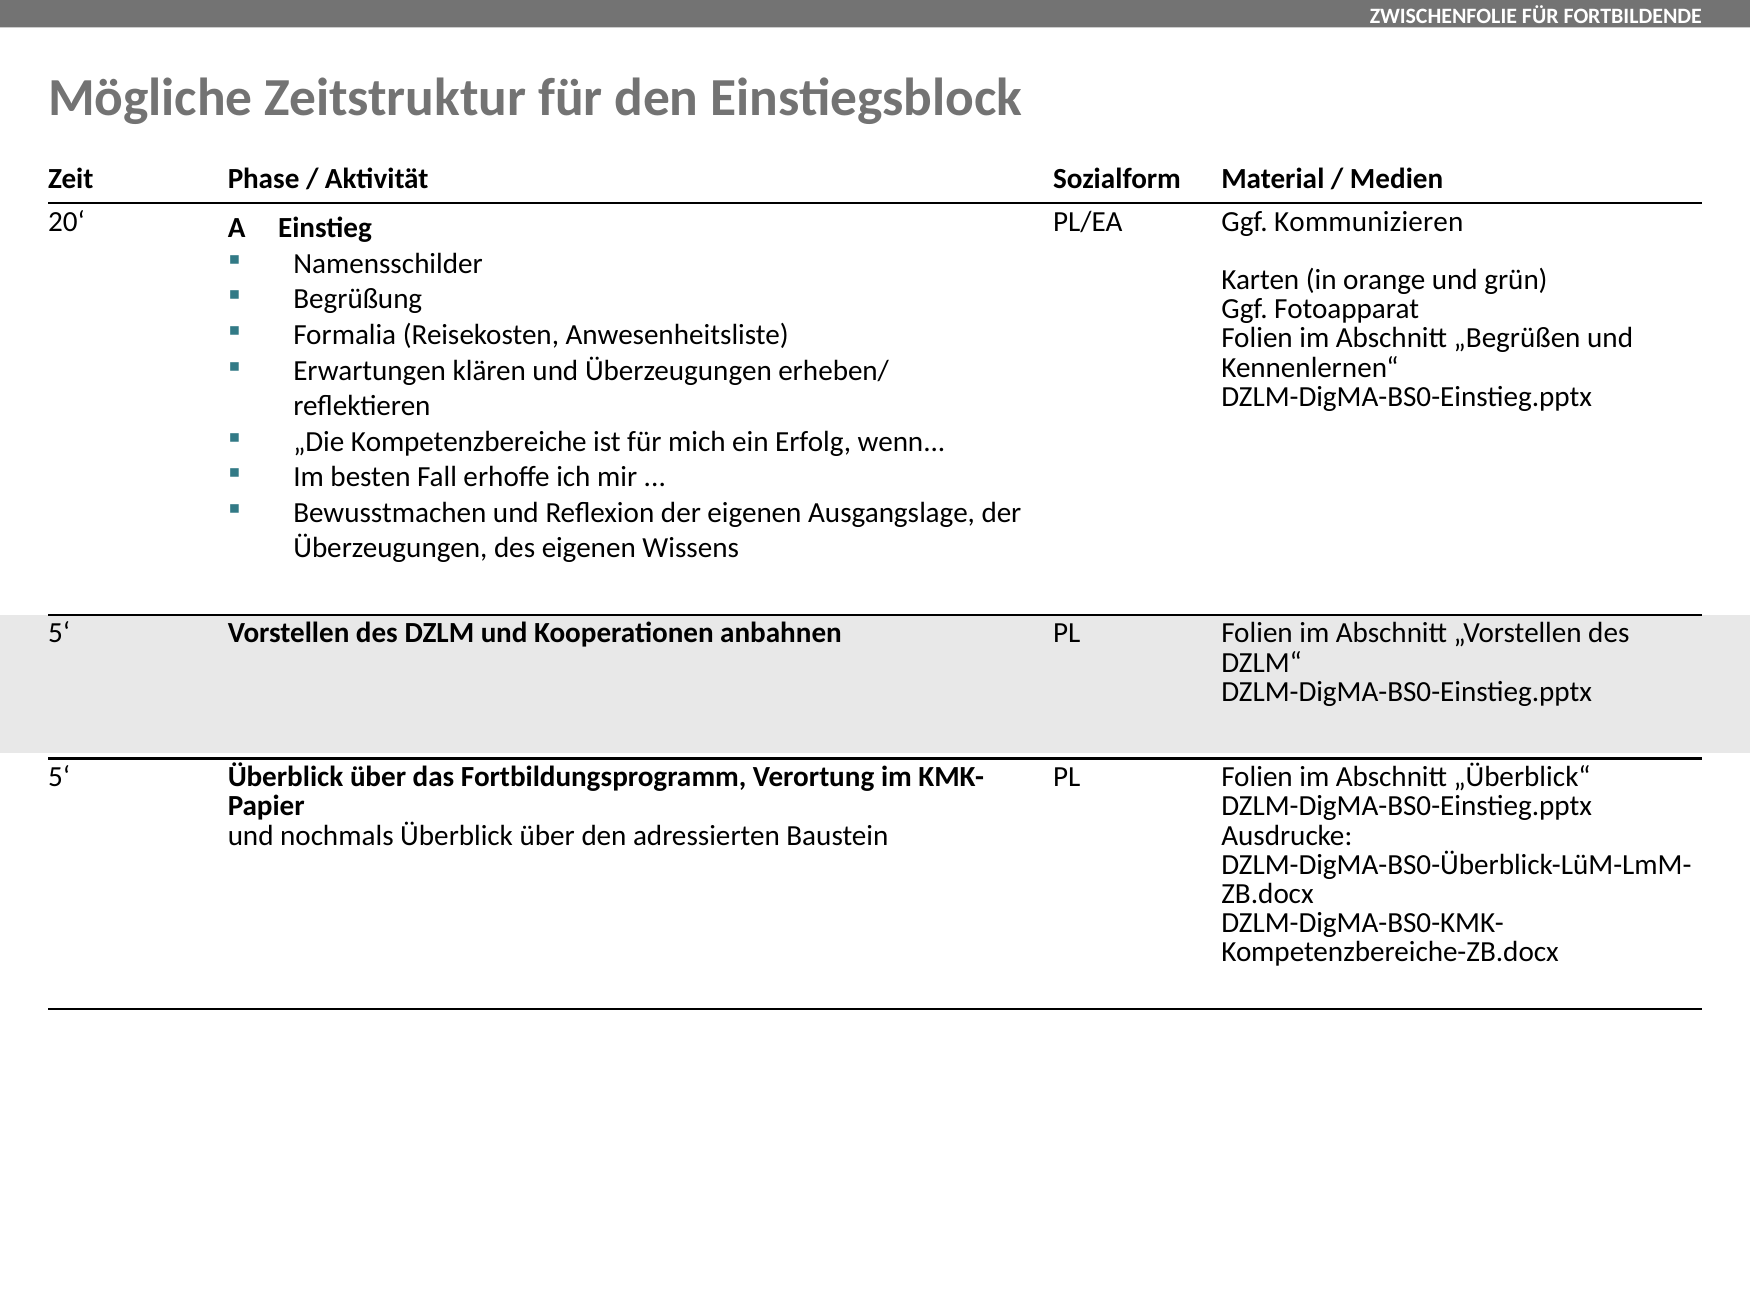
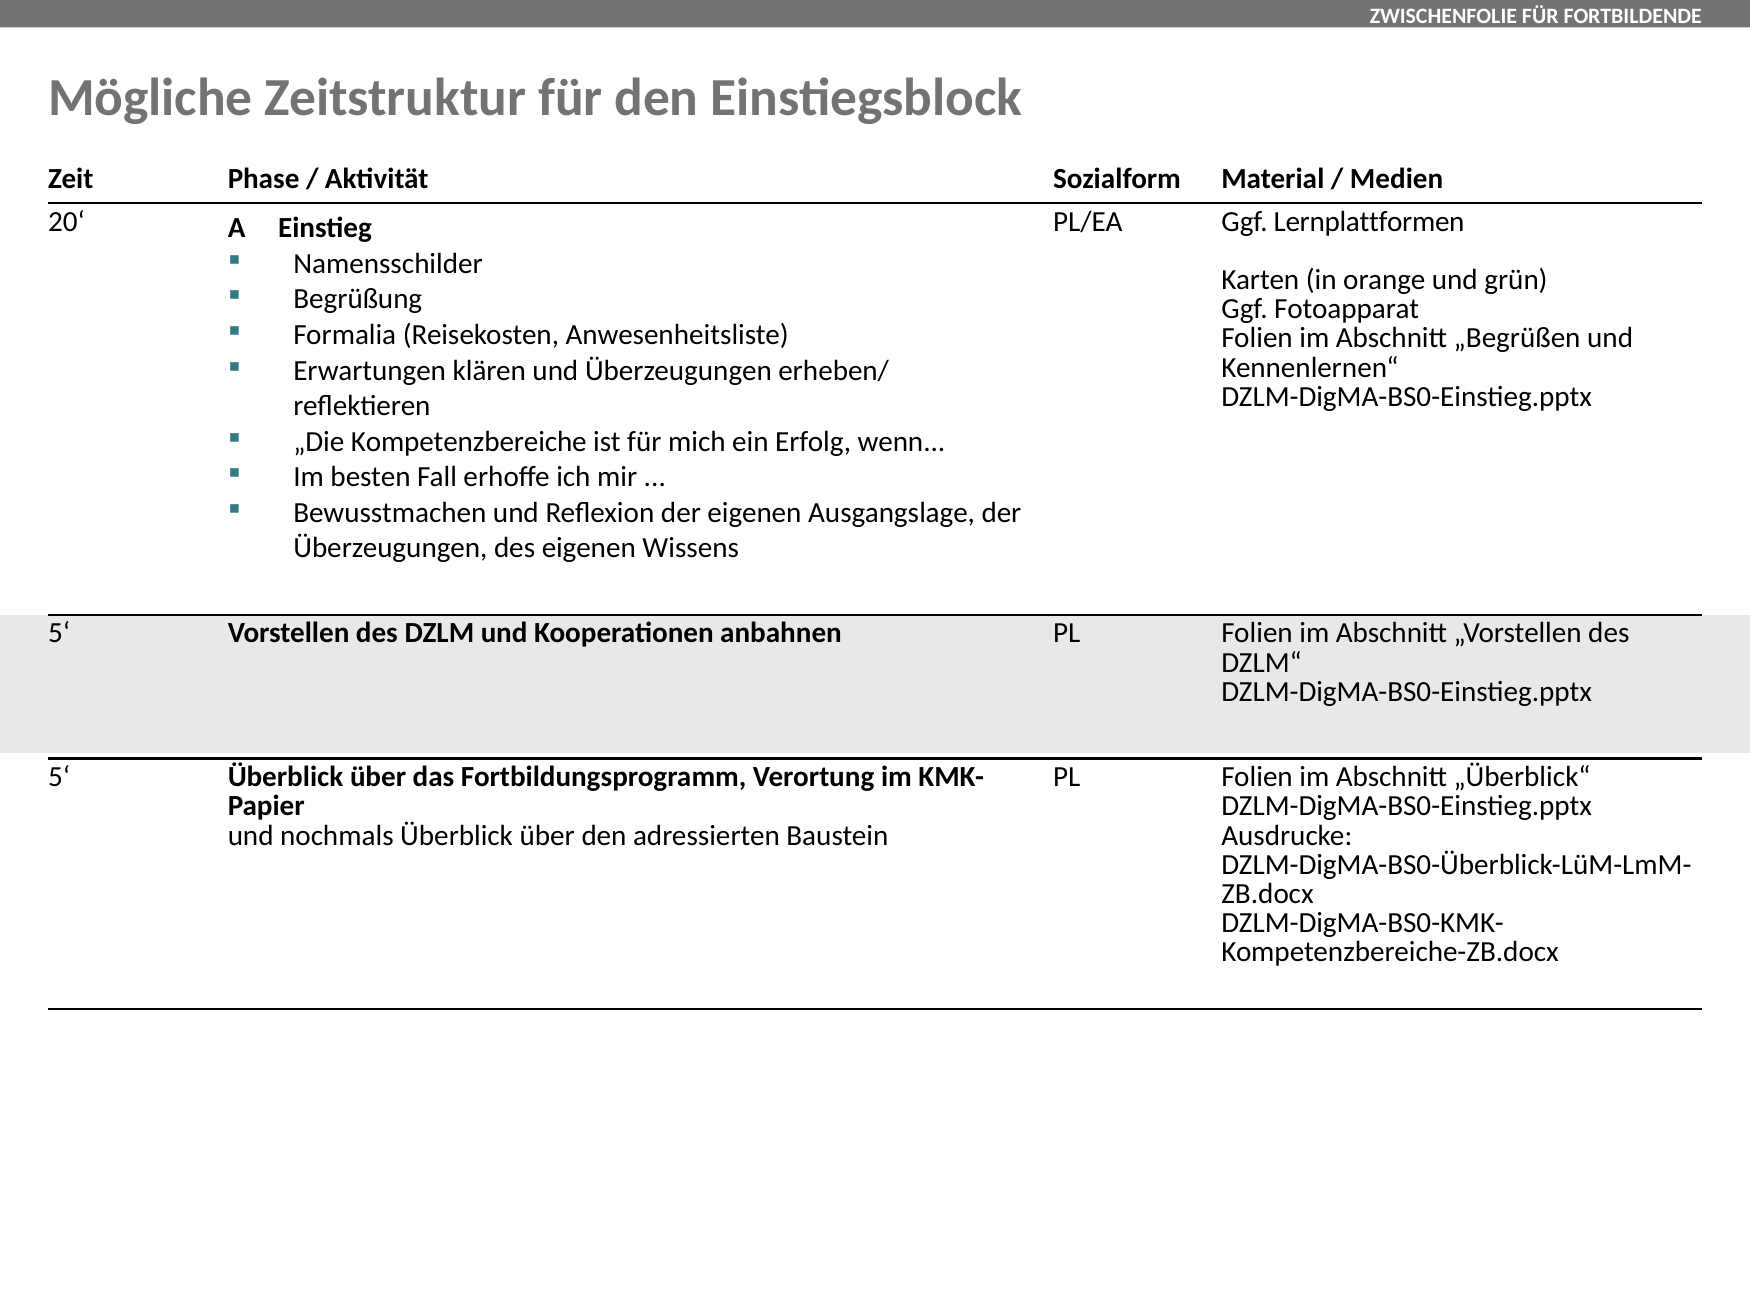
Kommunizieren: Kommunizieren -> Lernplattformen
